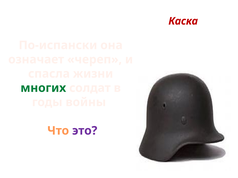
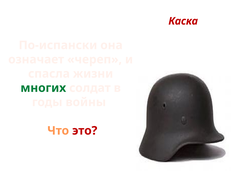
это colour: purple -> red
